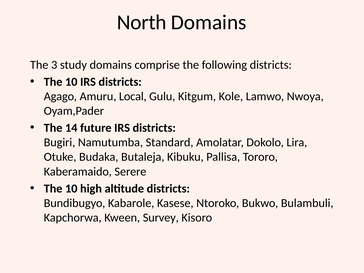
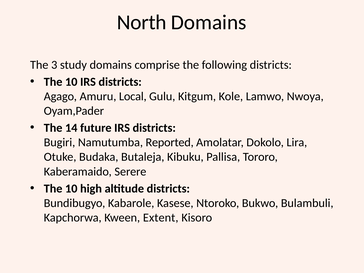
Standard: Standard -> Reported
Survey: Survey -> Extent
